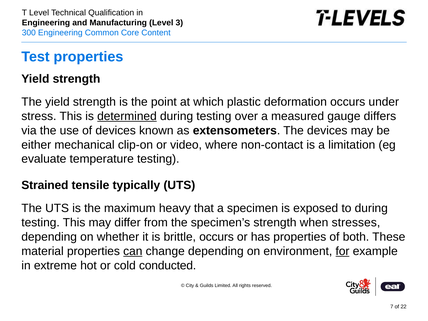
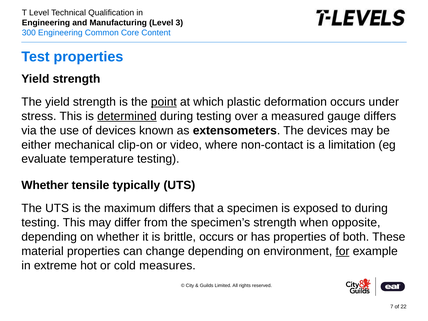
point underline: none -> present
Strained at (45, 185): Strained -> Whether
maximum heavy: heavy -> differs
stresses: stresses -> opposite
can underline: present -> none
conducted: conducted -> measures
